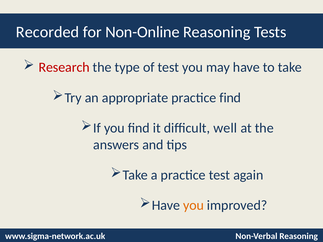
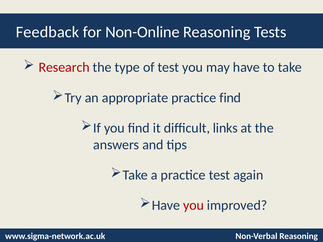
Recorded: Recorded -> Feedback
well: well -> links
you at (193, 206) colour: orange -> red
